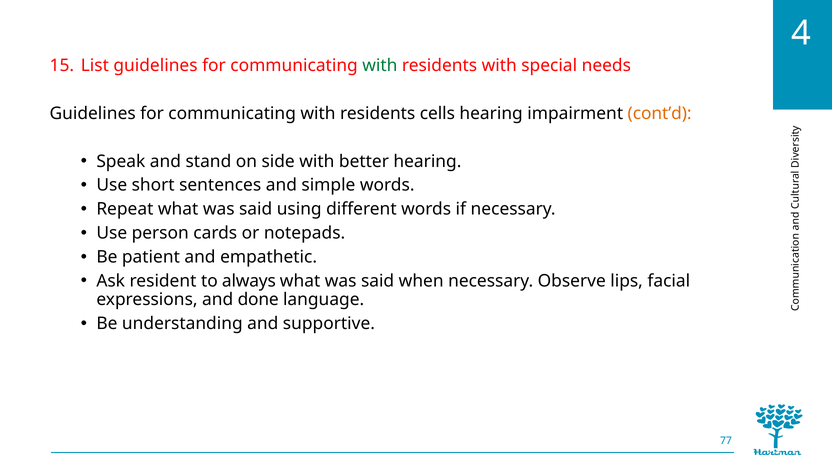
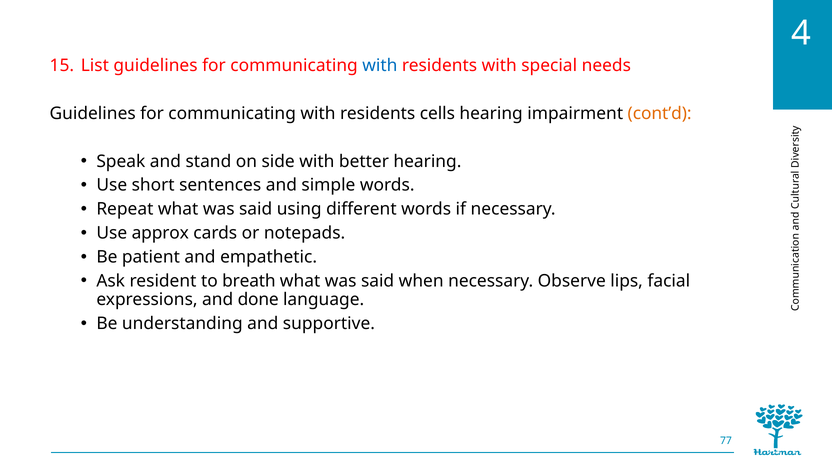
with at (380, 66) colour: green -> blue
person: person -> approx
always: always -> breath
